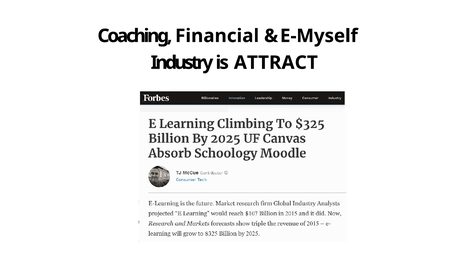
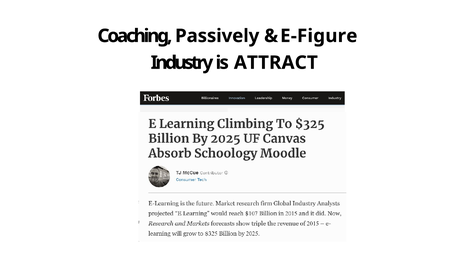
Financial: Financial -> Passively
E-Myself: E-Myself -> E-Figure
